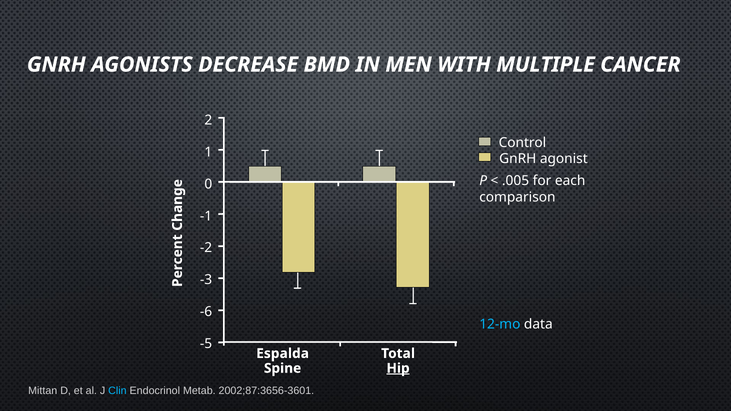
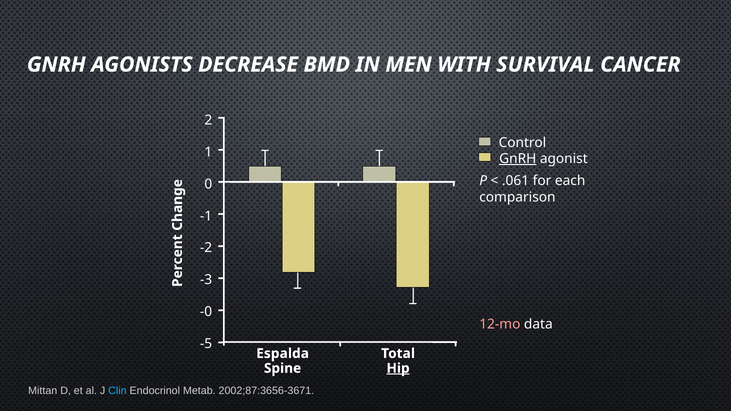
MULTIPLE: MULTIPLE -> SURVIVAL
GnRH at (518, 159) underline: none -> present
.005: .005 -> .061
-6: -6 -> -0
12-mo colour: light blue -> pink
2002;87:3656-3601: 2002;87:3656-3601 -> 2002;87:3656-3671
